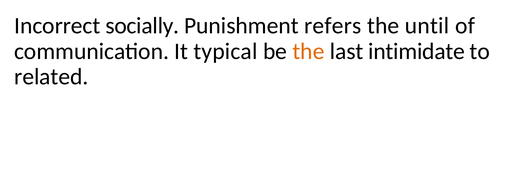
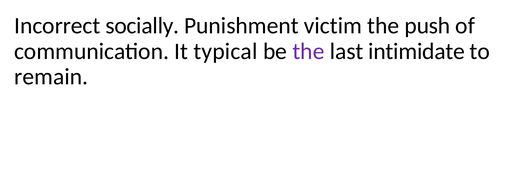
refers: refers -> victim
until: until -> push
the at (308, 51) colour: orange -> purple
related: related -> remain
